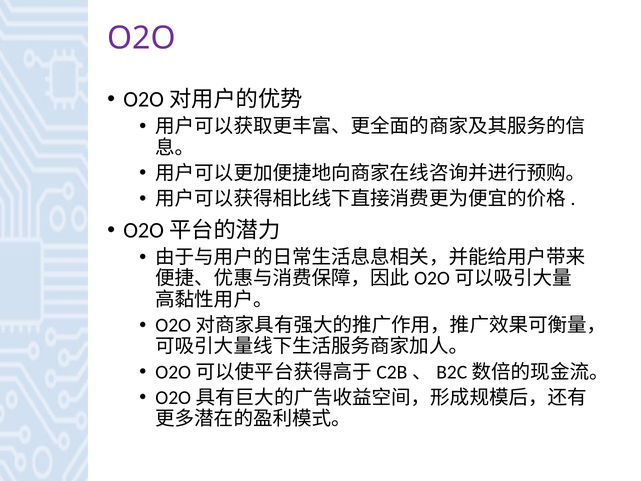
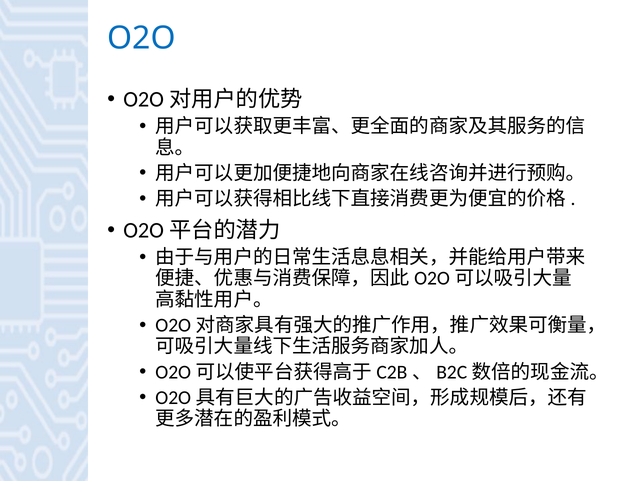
O2O colour: purple -> blue
